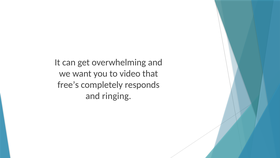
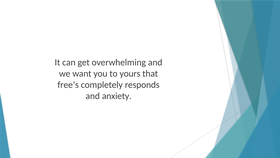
video: video -> yours
ringing: ringing -> anxiety
